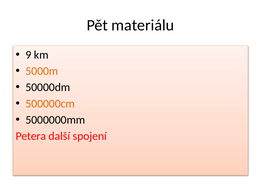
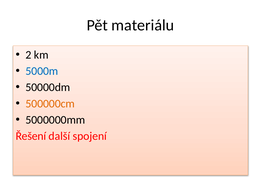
9: 9 -> 2
5000m colour: orange -> blue
Petera: Petera -> Řešení
